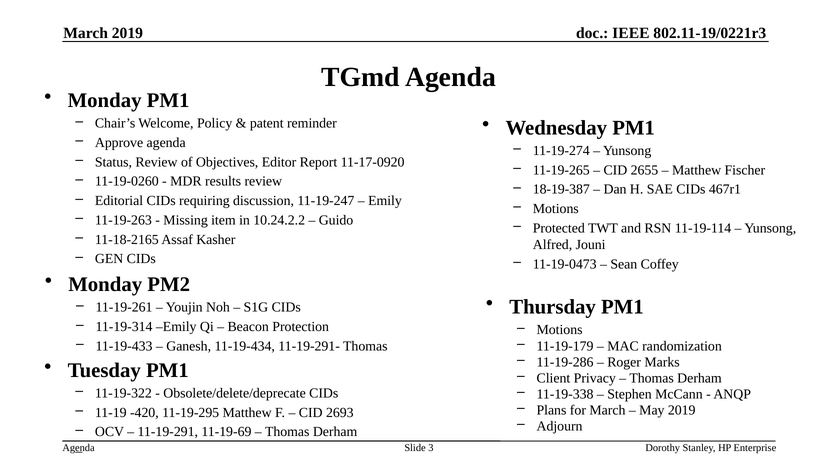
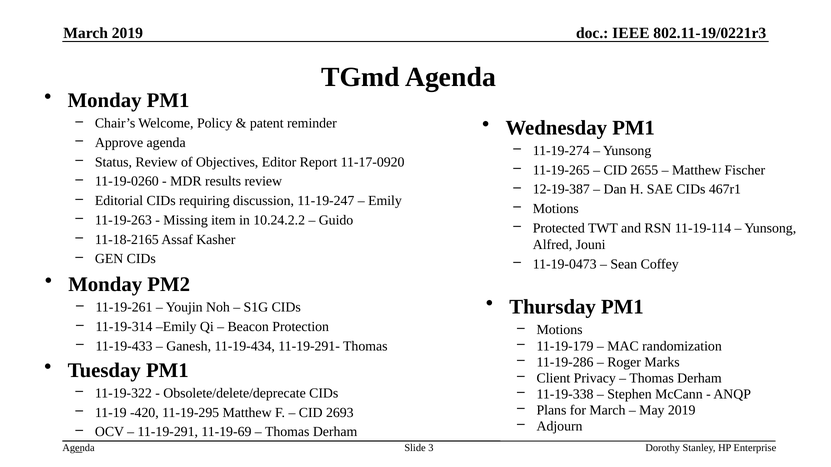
18-19-387: 18-19-387 -> 12-19-387
